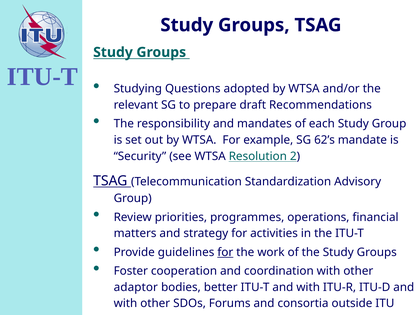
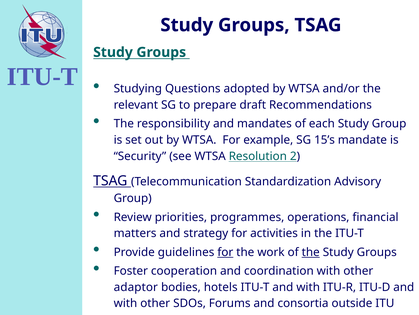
62’s: 62’s -> 15’s
the at (311, 252) underline: none -> present
better: better -> hotels
